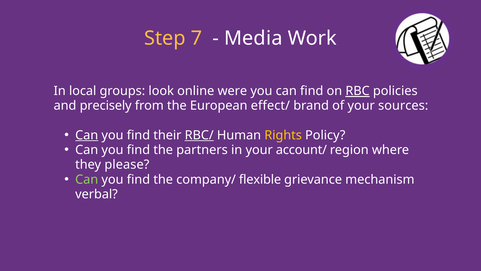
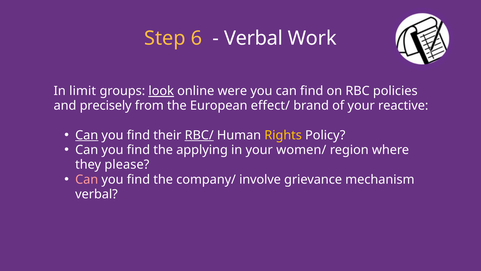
7: 7 -> 6
Media at (253, 38): Media -> Verbal
local: local -> limit
look underline: none -> present
RBC underline: present -> none
sources: sources -> reactive
partners: partners -> applying
account/: account/ -> women/
Can at (87, 179) colour: light green -> pink
flexible: flexible -> involve
